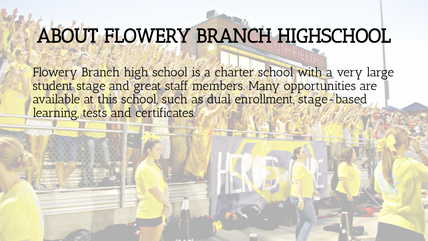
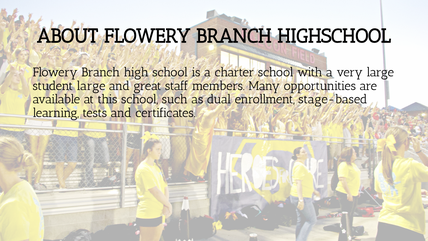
student stage: stage -> large
